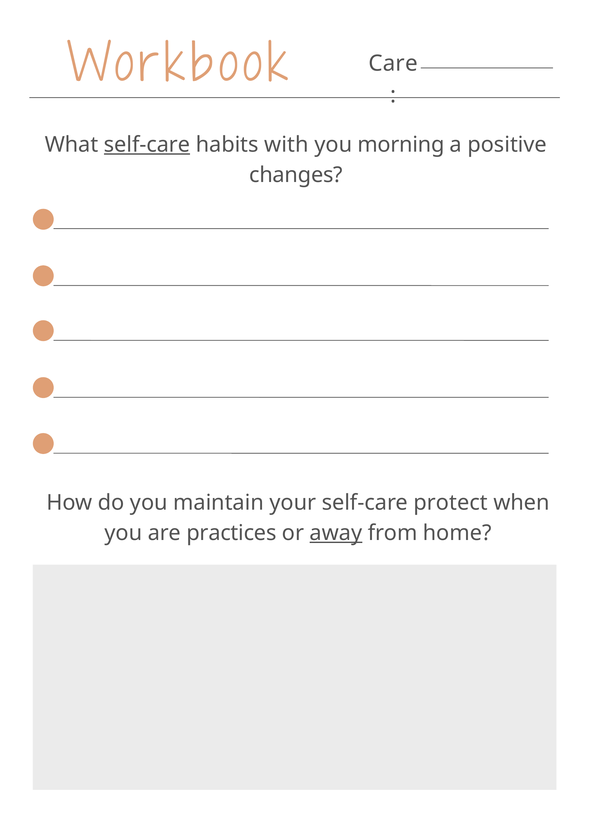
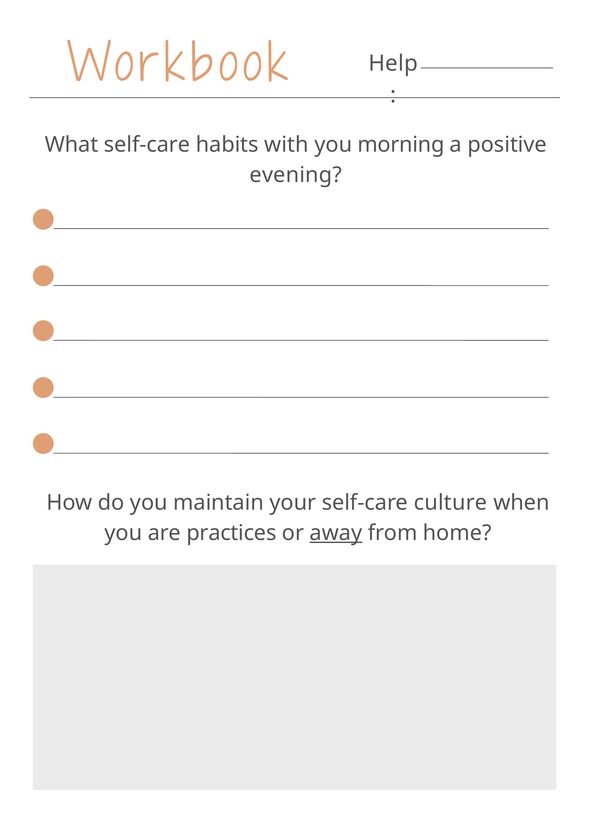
Care: Care -> Help
self-care at (147, 145) underline: present -> none
changes: changes -> evening
protect: protect -> culture
